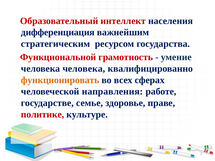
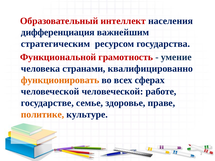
человека человека: человека -> странами
человеческой направления: направления -> человеческой
политике colour: red -> orange
